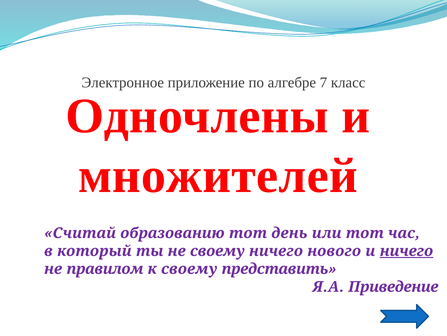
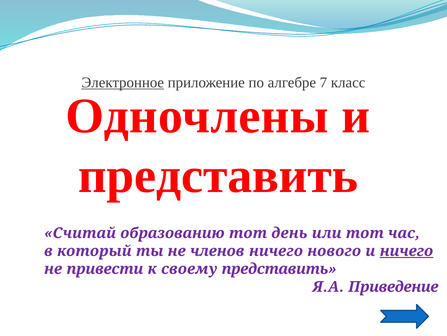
Электронное underline: none -> present
множителей at (218, 175): множителей -> представить
не своему: своему -> членов
правилом: правилом -> привести
